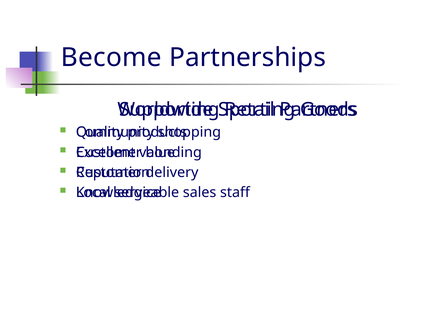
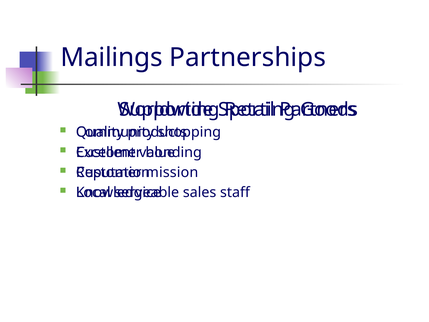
Become: Become -> Mailings
delivery: delivery -> mission
